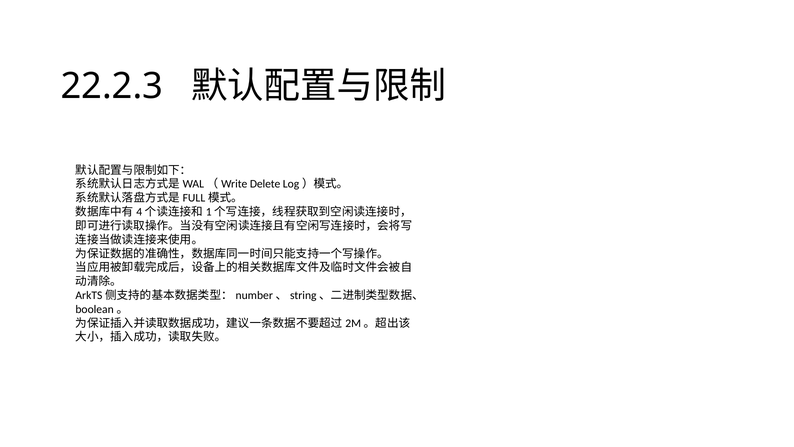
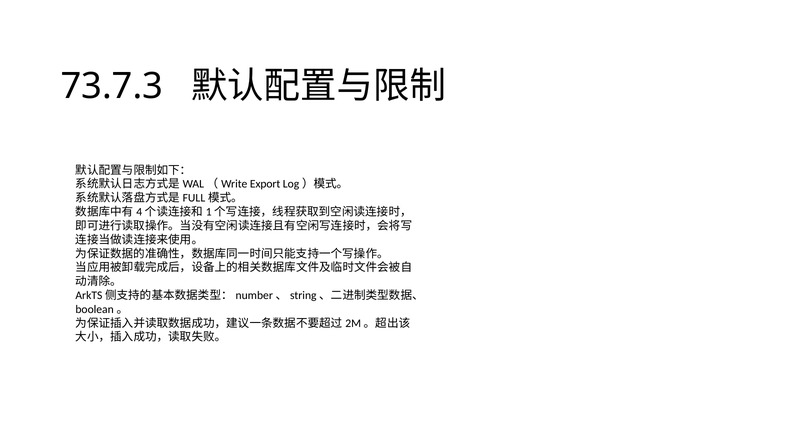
22.2.3: 22.2.3 -> 73.7.3
Delete: Delete -> Export
